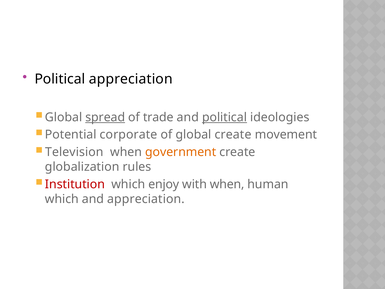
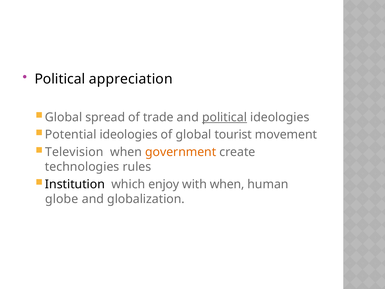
spread underline: present -> none
Potential corporate: corporate -> ideologies
global create: create -> tourist
globalization: globalization -> technologies
Institution colour: red -> black
which at (62, 199): which -> globe
and appreciation: appreciation -> globalization
